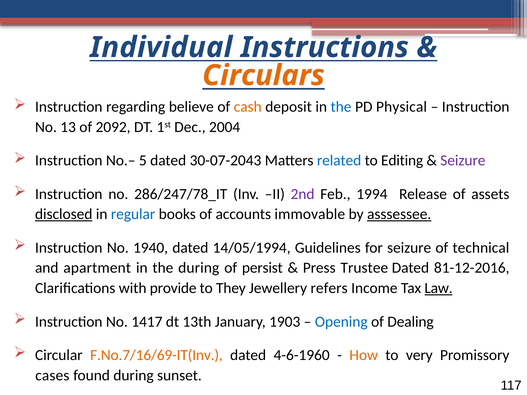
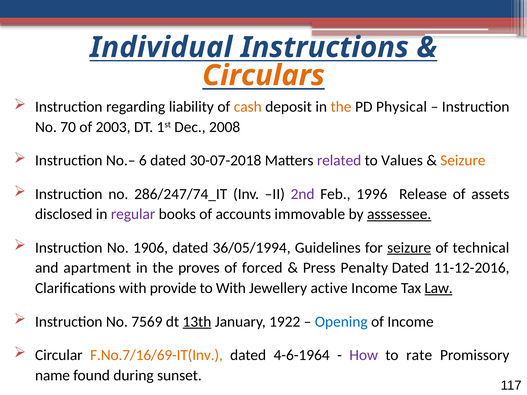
believe: believe -> liability
the at (341, 107) colour: blue -> orange
13: 13 -> 70
2092: 2092 -> 2003
2004: 2004 -> 2008
5: 5 -> 6
30-07-2043: 30-07-2043 -> 30-07-2018
related colour: blue -> purple
Editing: Editing -> Values
Seizure at (463, 161) colour: purple -> orange
286/247/78_IT: 286/247/78_IT -> 286/247/74_IT
1994: 1994 -> 1996
disclosed underline: present -> none
regular colour: blue -> purple
1940: 1940 -> 1906
14/05/1994: 14/05/1994 -> 36/05/1994
seizure at (409, 248) underline: none -> present
the during: during -> proves
persist: persist -> forced
Trustee: Trustee -> Penalty
81-12-2016: 81-12-2016 -> 11-12-2016
to They: They -> With
refers: refers -> active
1417: 1417 -> 7569
13th underline: none -> present
1903: 1903 -> 1922
of Dealing: Dealing -> Income
4-6-1960: 4-6-1960 -> 4-6-1964
How colour: orange -> purple
very: very -> rate
cases: cases -> name
